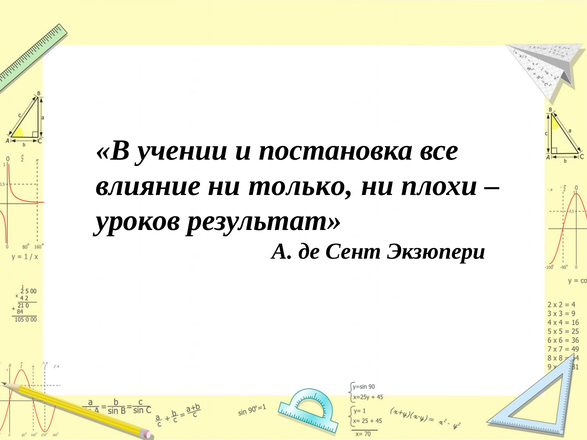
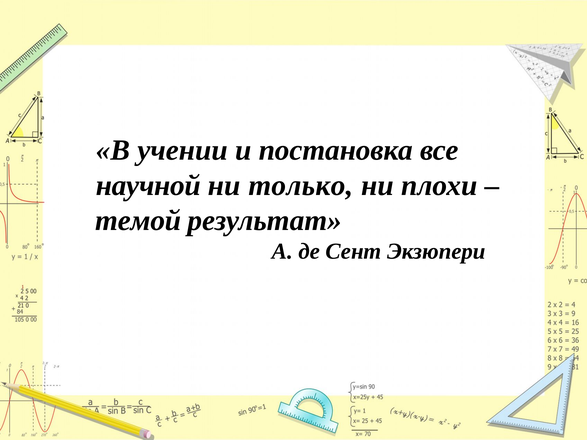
влияние: влияние -> научной
уроков: уроков -> темой
